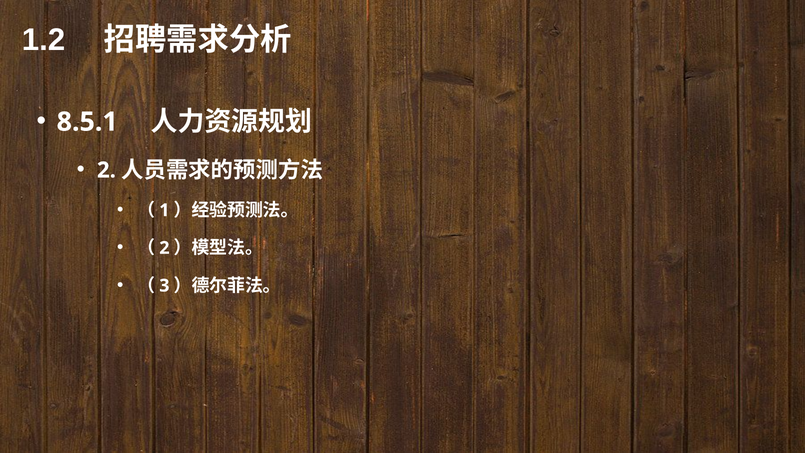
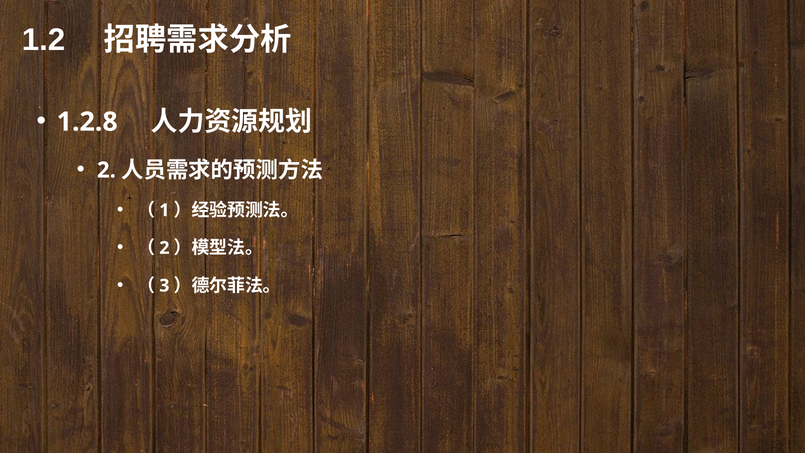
8.5.1: 8.5.1 -> 1.2.8
